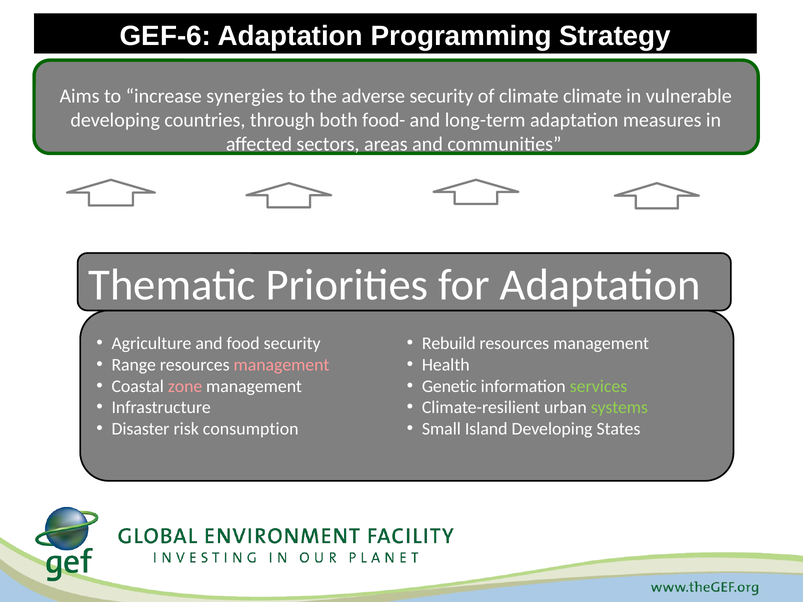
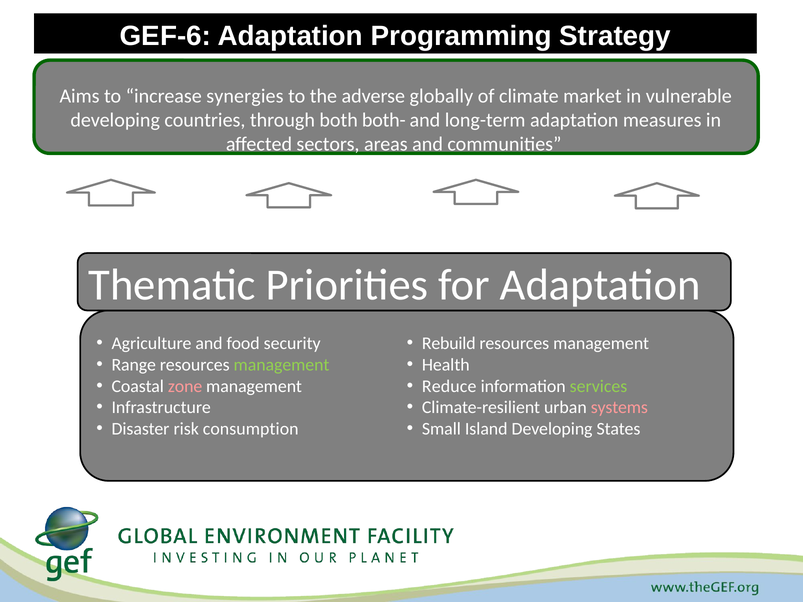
adverse security: security -> globally
climate climate: climate -> market
food-: food- -> both-
management at (282, 365) colour: pink -> light green
Genetic: Genetic -> Reduce
systems colour: light green -> pink
